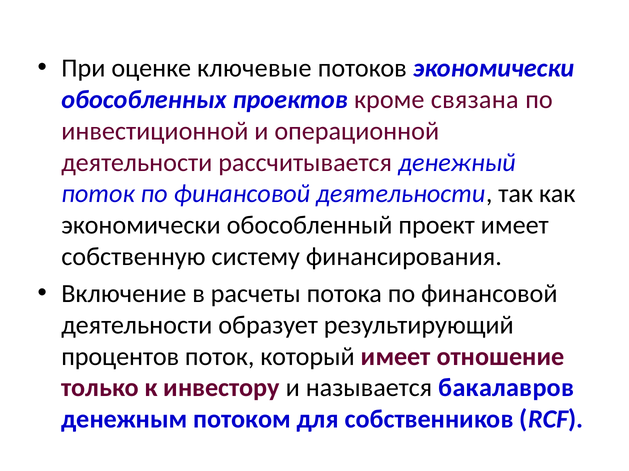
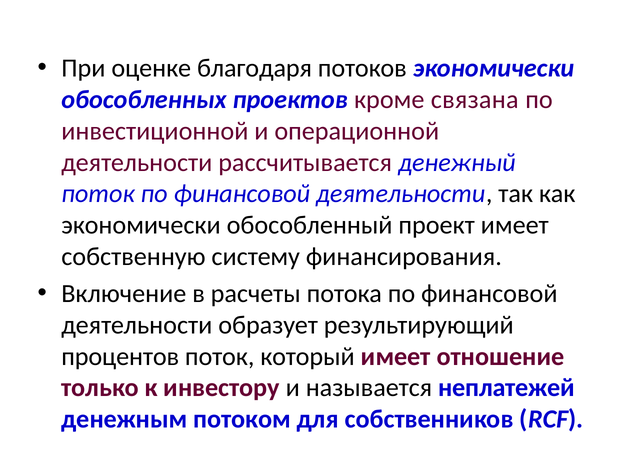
ключевые: ключевые -> благодаря
бакалавров: бакалавров -> неплатежей
